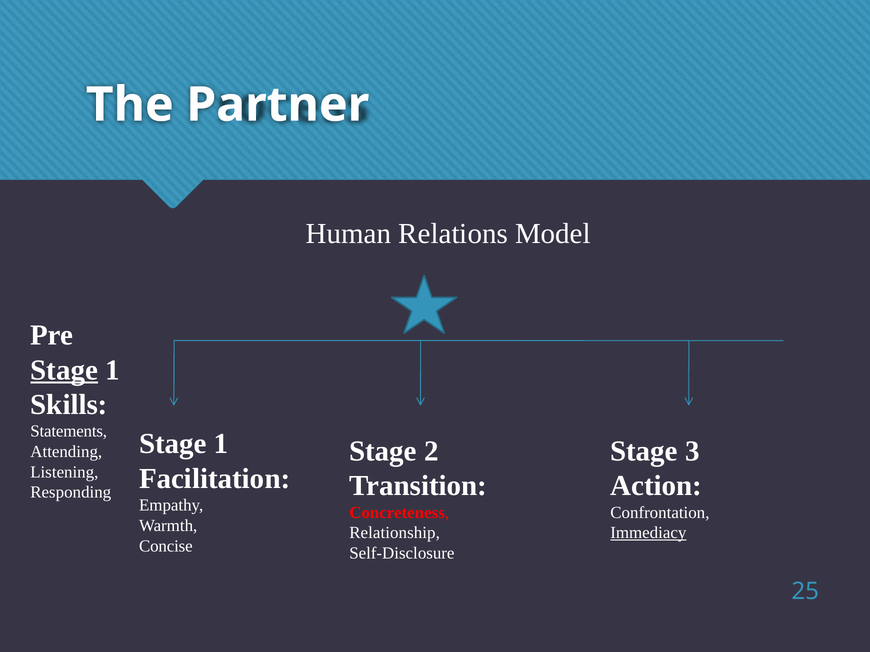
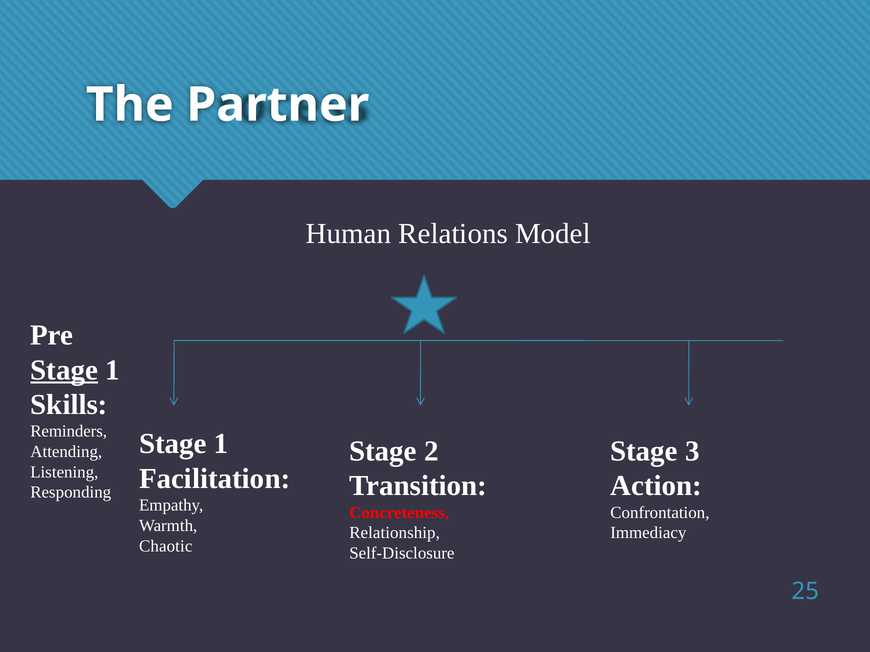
Statements: Statements -> Reminders
Immediacy underline: present -> none
Concise: Concise -> Chaotic
